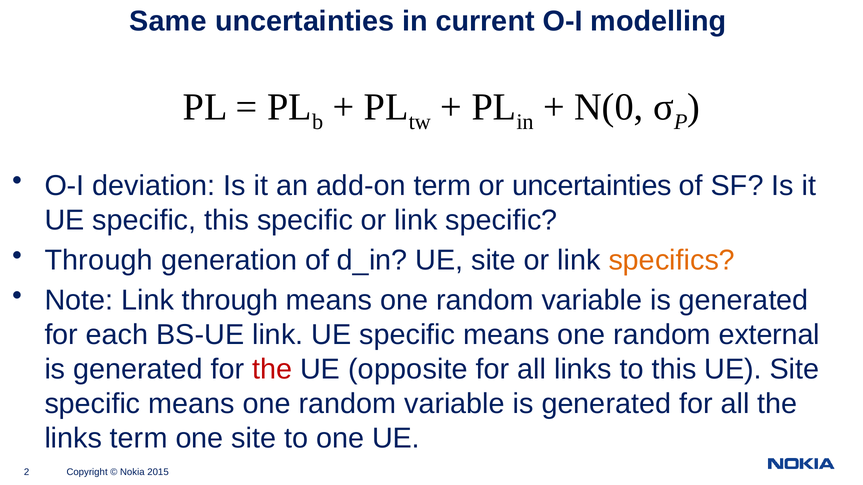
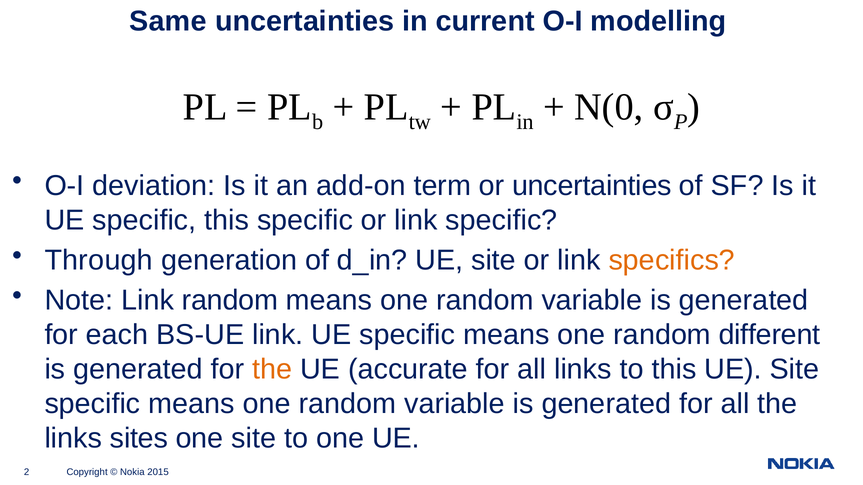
Link through: through -> random
external: external -> different
the at (272, 370) colour: red -> orange
opposite: opposite -> accurate
links term: term -> sites
